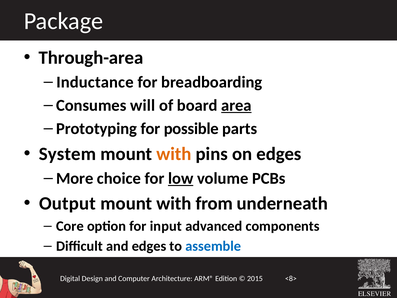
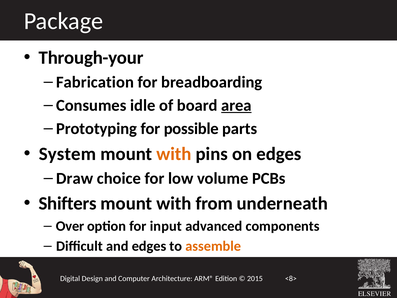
Through-area: Through-area -> Through-your
Inductance: Inductance -> Fabrication
will: will -> idle
More: More -> Draw
low underline: present -> none
Output: Output -> Shifters
Core: Core -> Over
assemble colour: blue -> orange
